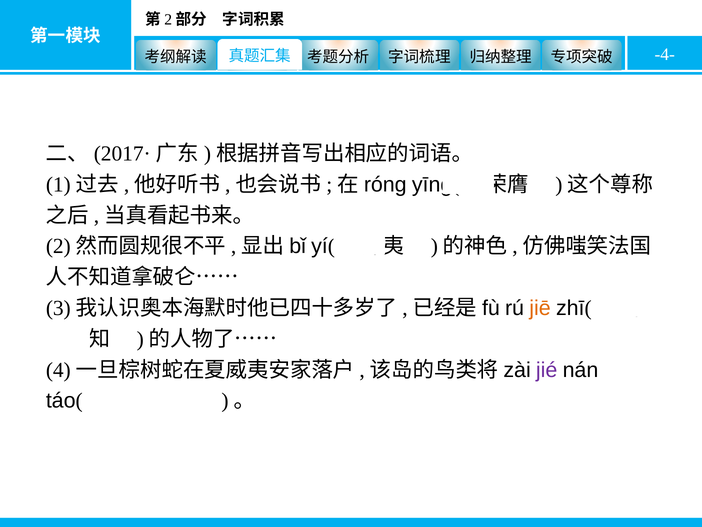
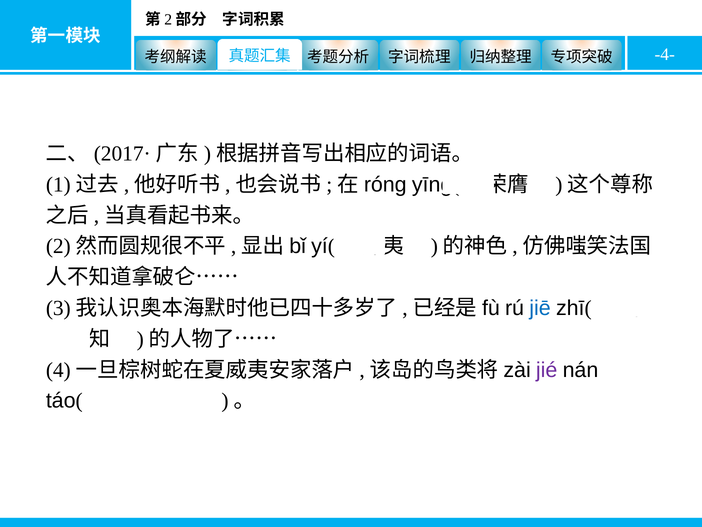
jiē colour: orange -> blue
